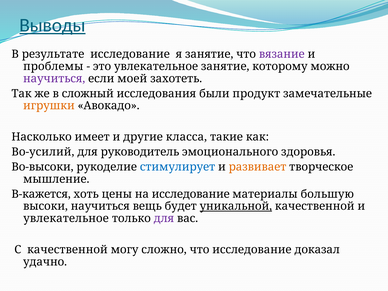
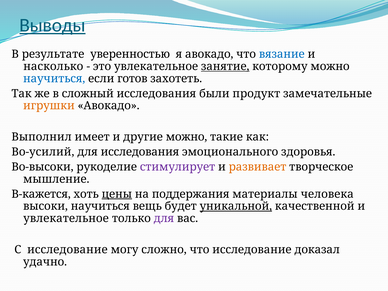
результате исследование: исследование -> уверенностью
я занятие: занятие -> авокадо
вязание colour: purple -> blue
проблемы: проблемы -> насколько
занятие at (225, 66) underline: none -> present
научиться at (54, 79) colour: purple -> blue
моей: моей -> готов
Насколько: Насколько -> Выполнил
другие класса: класса -> можно
для руководитель: руководитель -> исследования
стимулирует colour: blue -> purple
цены underline: none -> present
на исследование: исследование -> поддержания
большую: большую -> человека
С качественной: качественной -> исследование
